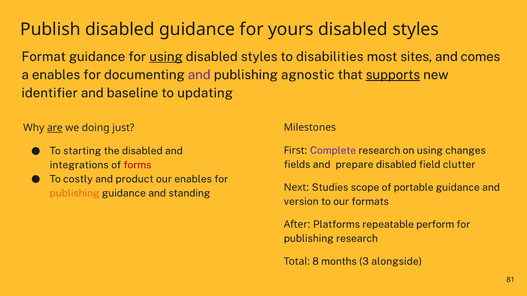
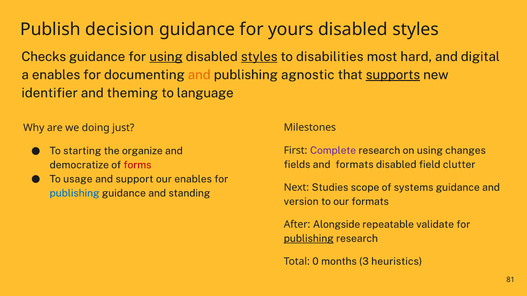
Publish disabled: disabled -> decision
Format: Format -> Checks
styles at (259, 57) underline: none -> present
sites: sites -> hard
comes: comes -> digital
and at (199, 75) colour: purple -> orange
baseline: baseline -> theming
updating: updating -> language
are underline: present -> none
the disabled: disabled -> organize
and prepare: prepare -> formats
integrations: integrations -> democratize
costly: costly -> usage
product: product -> support
portable: portable -> systems
publishing at (75, 193) colour: orange -> blue
Platforms: Platforms -> Alongside
perform: perform -> validate
publishing at (309, 239) underline: none -> present
8: 8 -> 0
alongside: alongside -> heuristics
